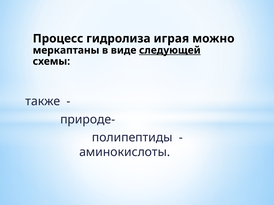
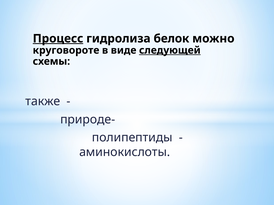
Процесс underline: none -> present
играя: играя -> белок
меркаптаны: меркаптаны -> круговороте
